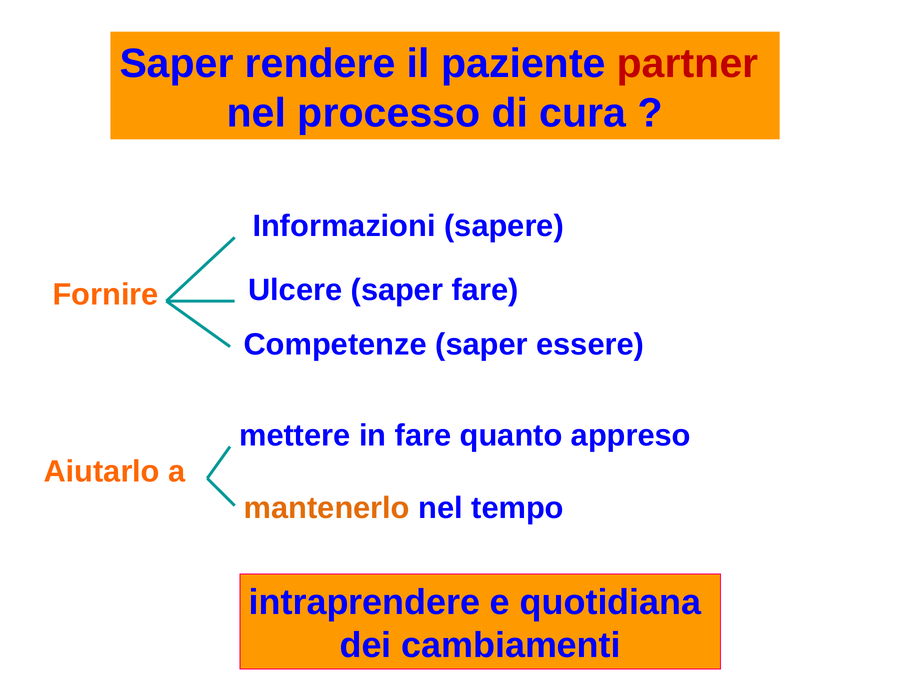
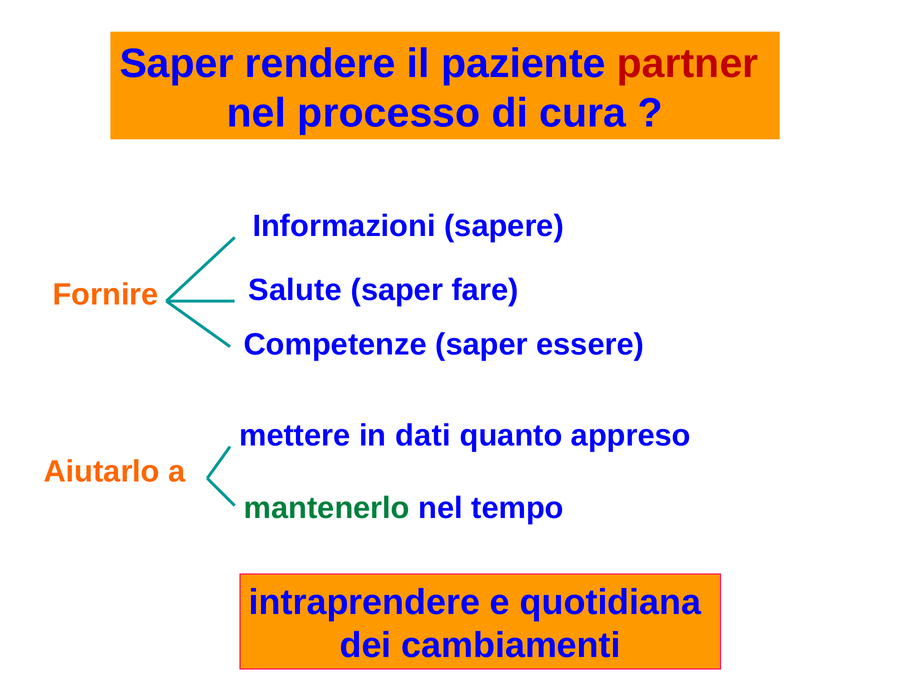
Ulcere: Ulcere -> Salute
in fare: fare -> dati
mantenerlo colour: orange -> green
